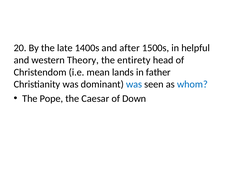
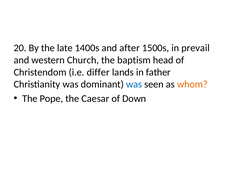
helpful: helpful -> prevail
Theory: Theory -> Church
entirety: entirety -> baptism
mean: mean -> differ
whom colour: blue -> orange
